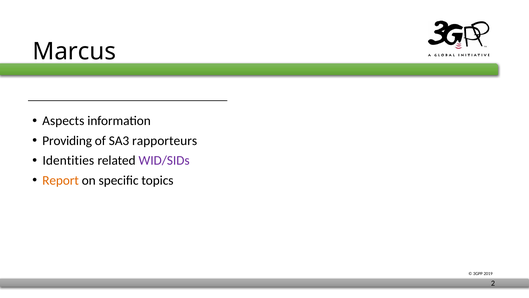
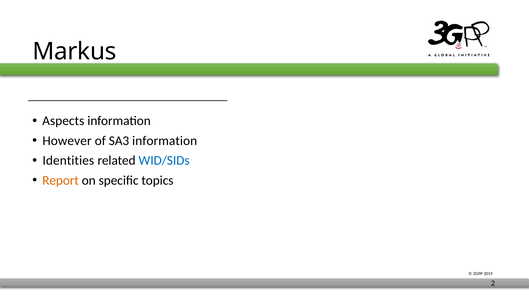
Marcus: Marcus -> Markus
Providing: Providing -> However
SA3 rapporteurs: rapporteurs -> information
WID/SIDs colour: purple -> blue
